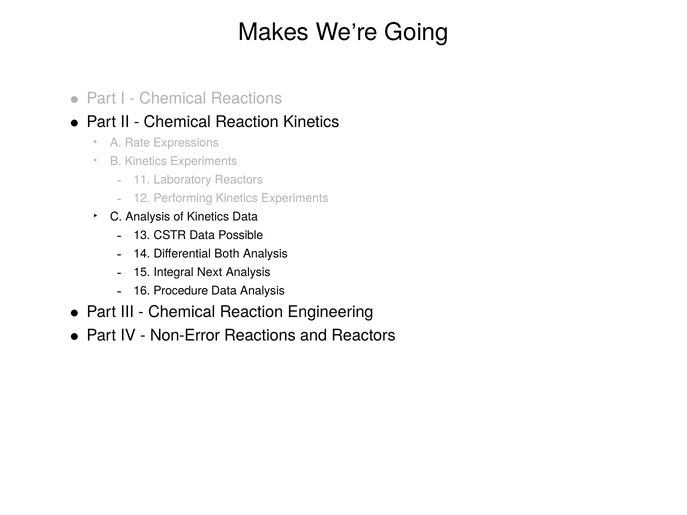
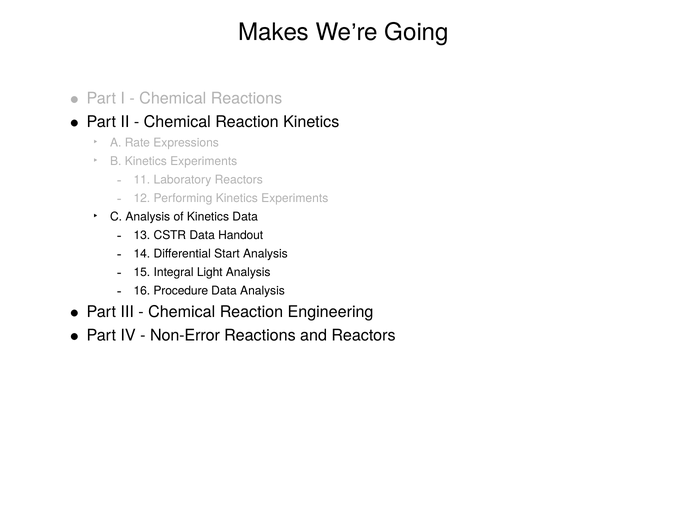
Possible: Possible -> Handout
Both: Both -> Start
Next: Next -> Light
